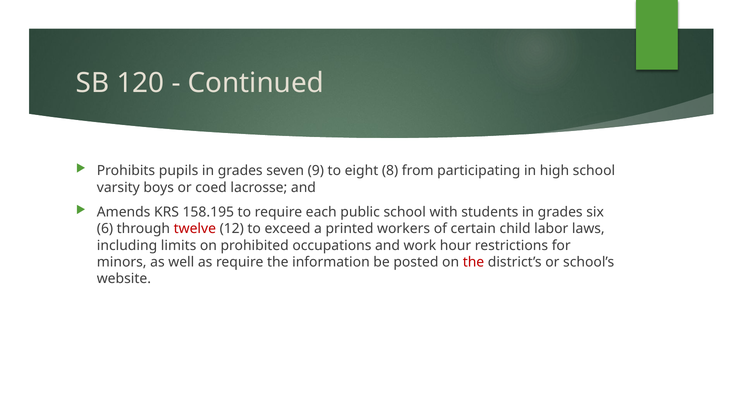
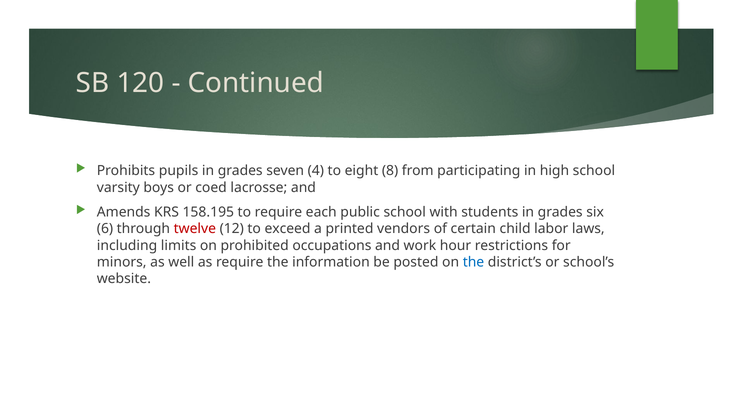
9: 9 -> 4
workers: workers -> vendors
the at (473, 262) colour: red -> blue
